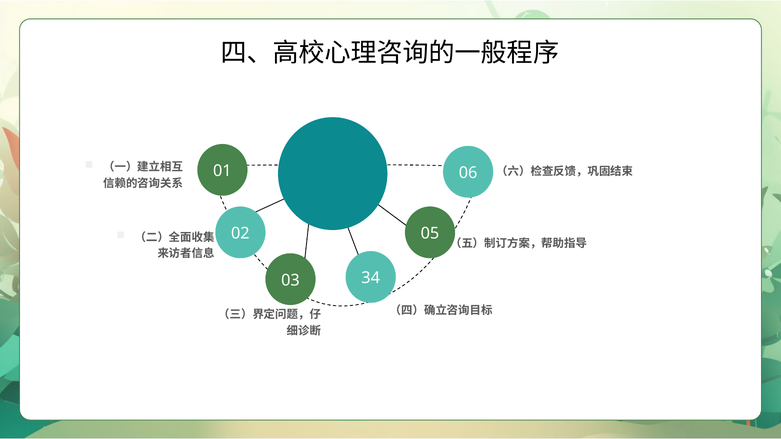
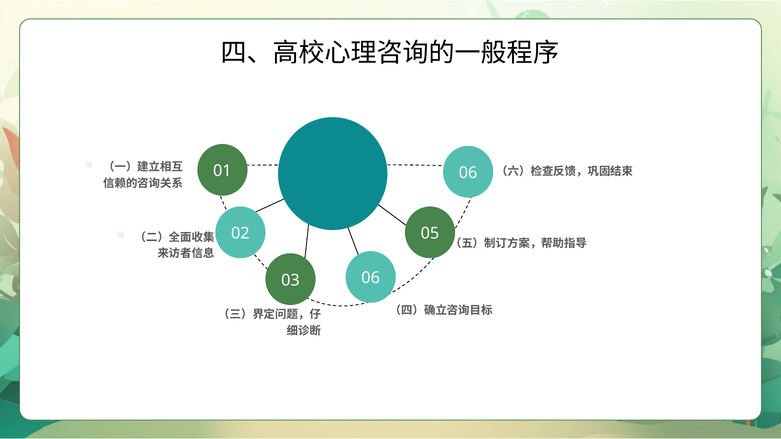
03 34: 34 -> 06
